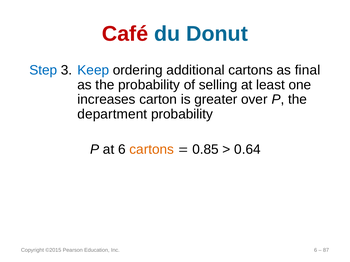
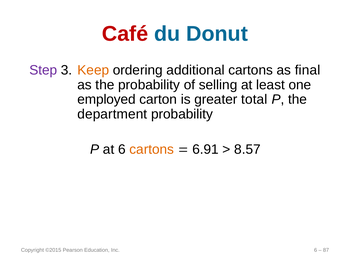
Step colour: blue -> purple
Keep colour: blue -> orange
increases: increases -> employed
over: over -> total
0.85: 0.85 -> 6.91
0.64: 0.64 -> 8.57
